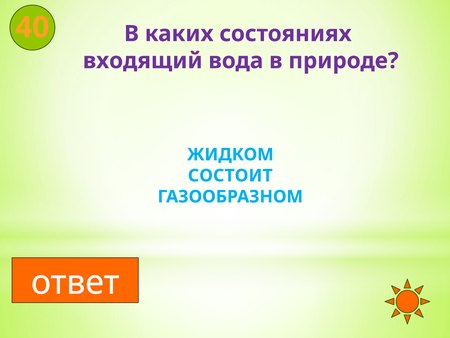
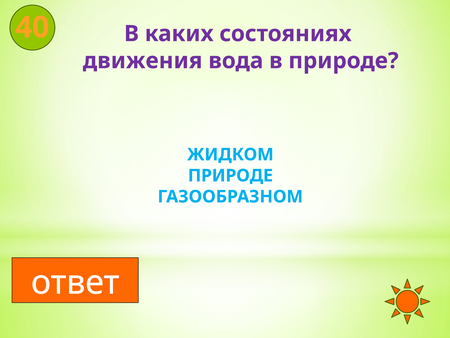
входящий: входящий -> движения
СОСТОИТ at (230, 175): СОСТОИТ -> ПРИРОДЕ
